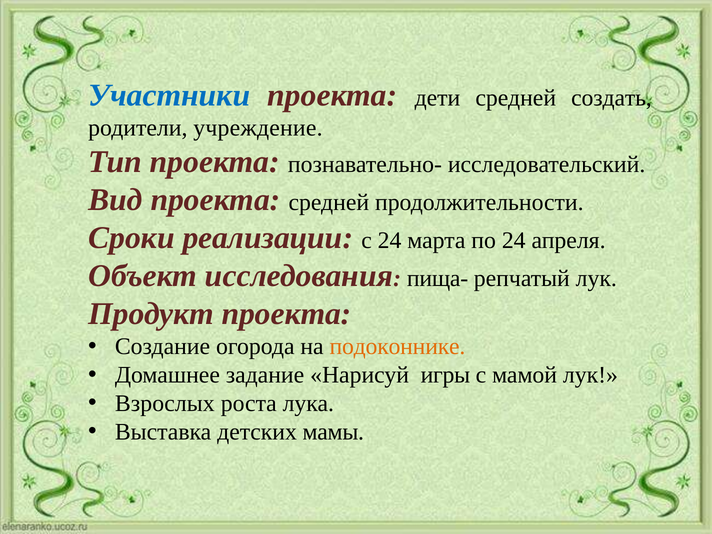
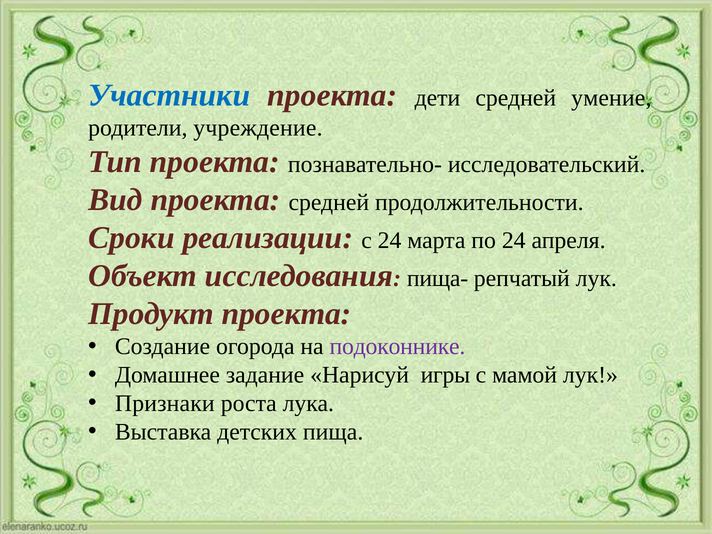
создать: создать -> умение
подоконнике colour: orange -> purple
Взрослых: Взрослых -> Признаки
мамы: мамы -> пища
